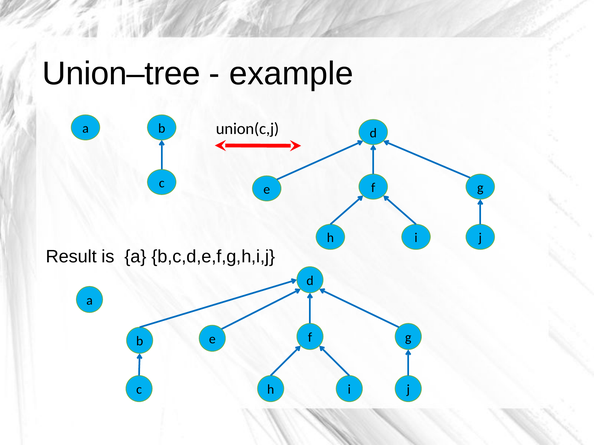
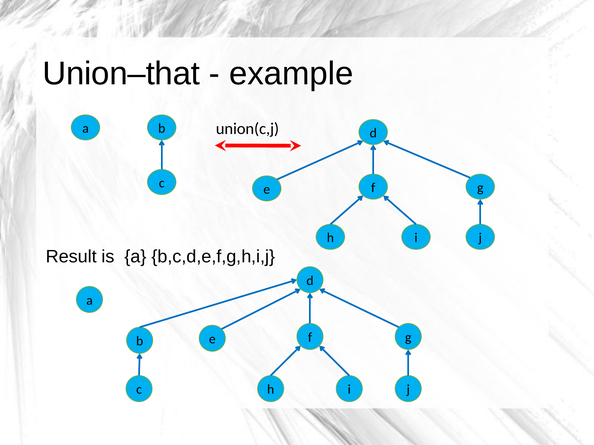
Union–tree: Union–tree -> Union–that
